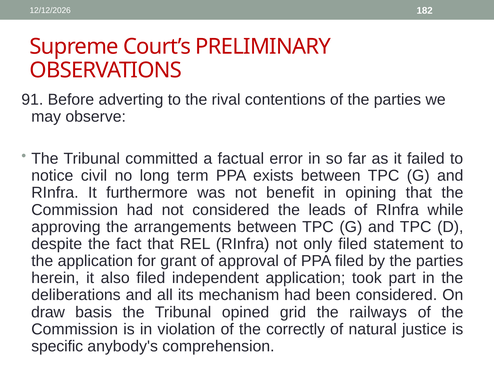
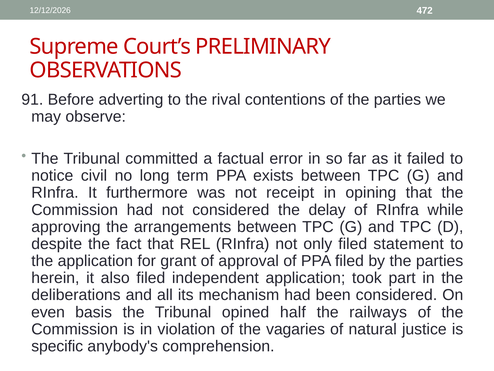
182: 182 -> 472
benefit: benefit -> receipt
leads: leads -> delay
draw: draw -> even
grid: grid -> half
correctly: correctly -> vagaries
